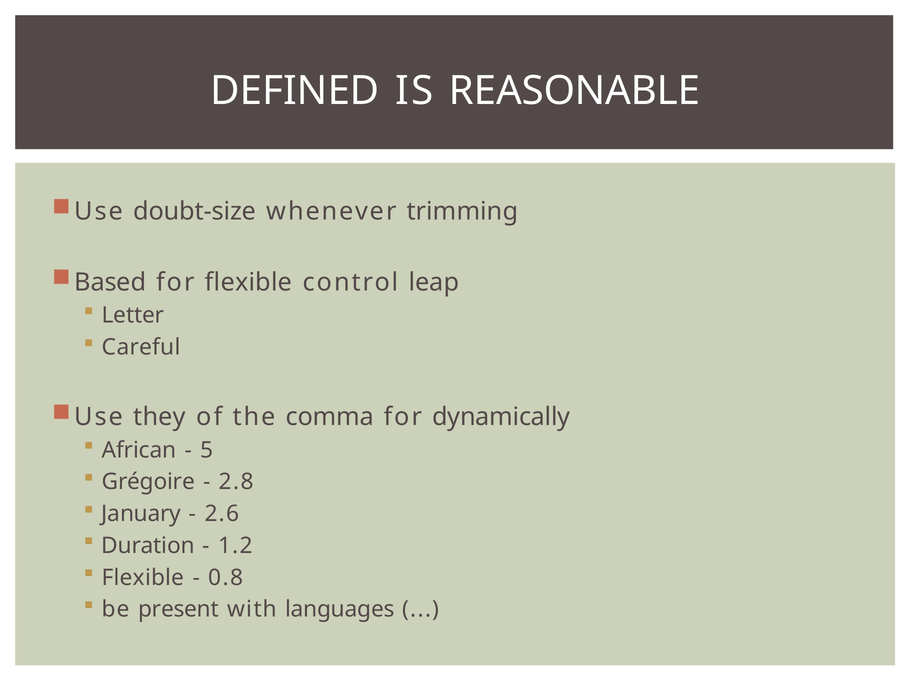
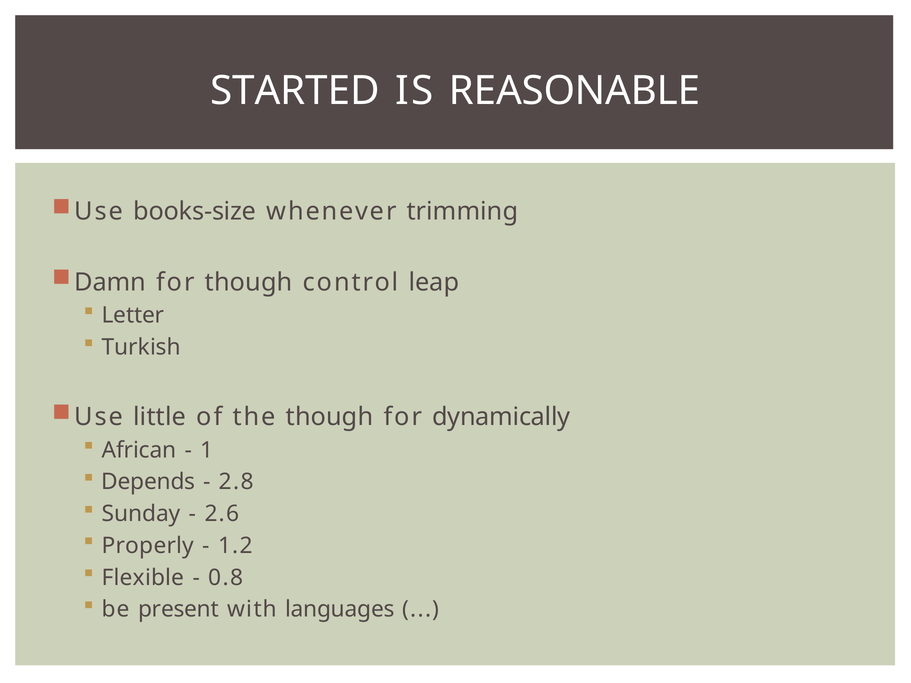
DEFINED: DEFINED -> STARTED
doubt-size: doubt-size -> books-size
Based: Based -> Damn
for flexible: flexible -> though
Careful: Careful -> Turkish
they: they -> little
the comma: comma -> though
5: 5 -> 1
Grégoire: Grégoire -> Depends
January: January -> Sunday
Duration: Duration -> Properly
